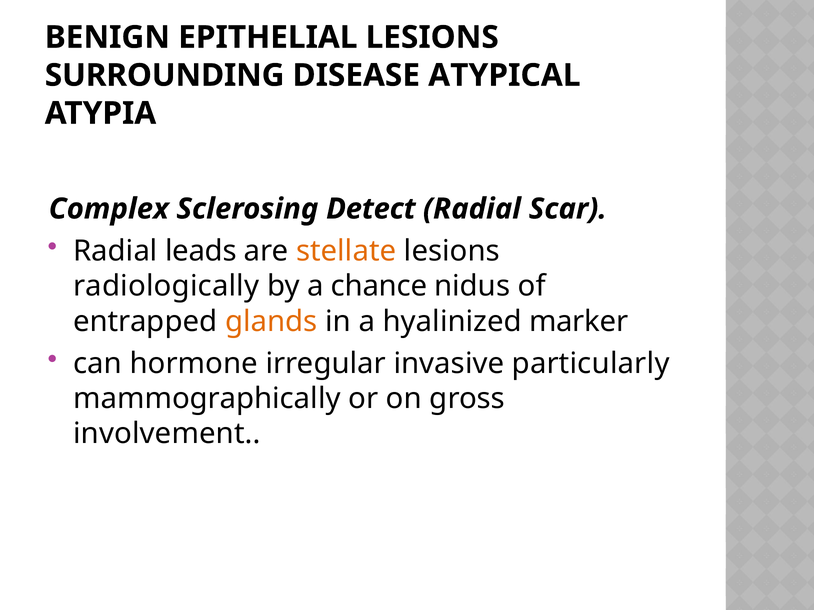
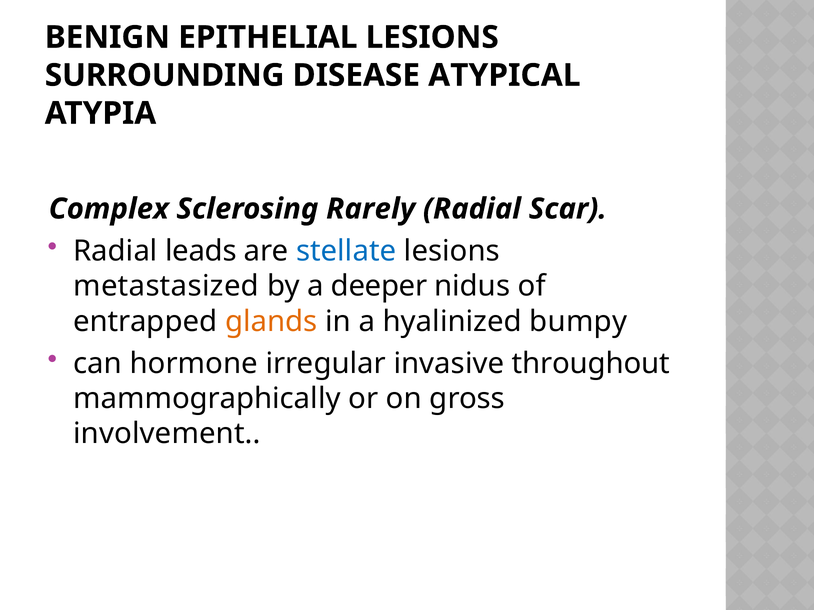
Detect: Detect -> Rarely
stellate colour: orange -> blue
radiologically: radiologically -> metastasized
chance: chance -> deeper
marker: marker -> bumpy
particularly: particularly -> throughout
